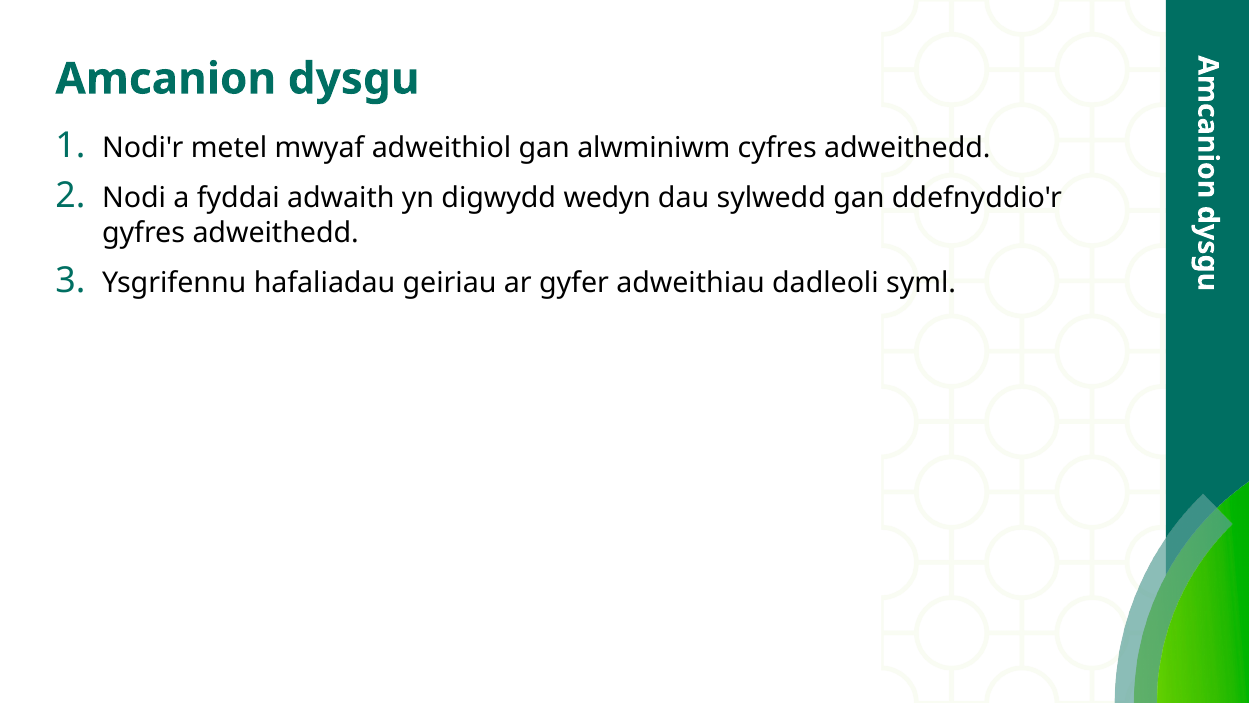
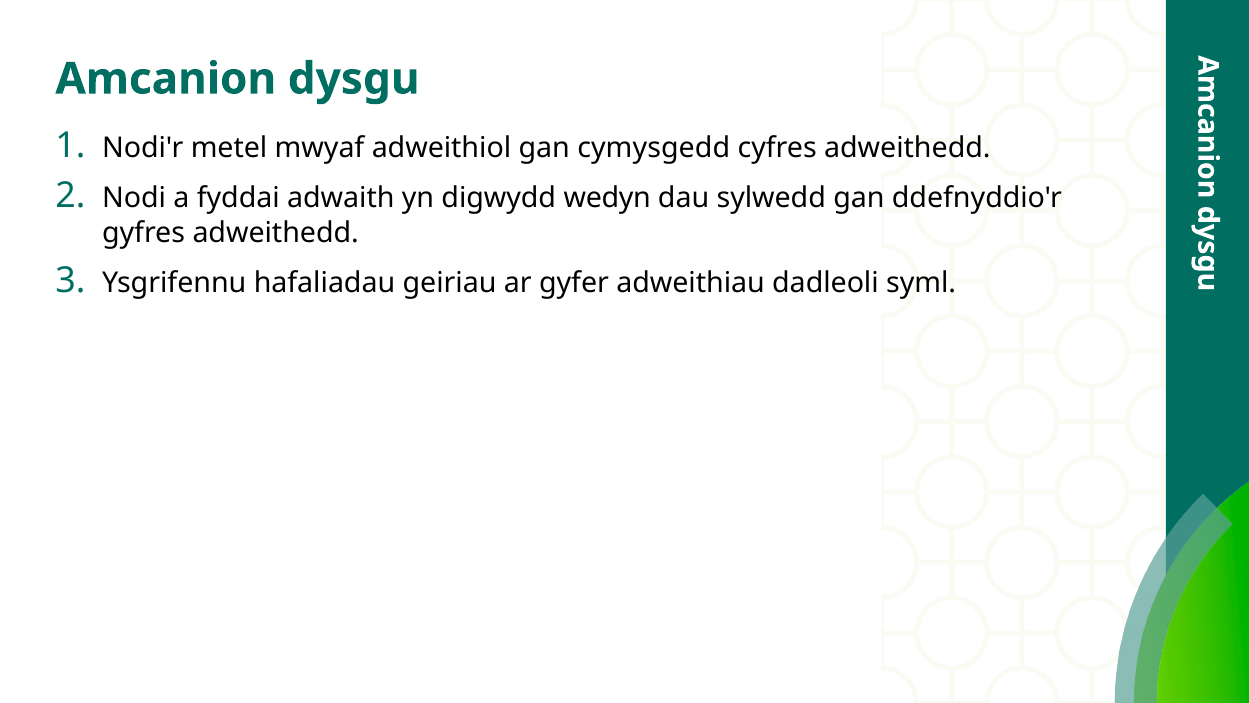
alwminiwm: alwminiwm -> cymysgedd
